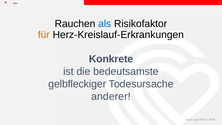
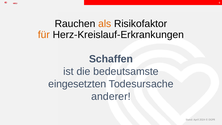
als colour: blue -> orange
Konkrete: Konkrete -> Schaffen
gelbfleckiger: gelbfleckiger -> eingesetzten
